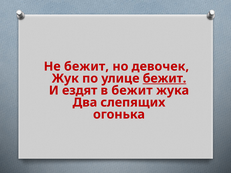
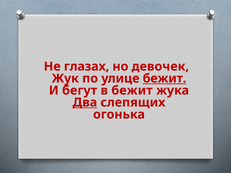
Не бежит: бежит -> глазах
ездят: ездят -> бегут
Два underline: none -> present
